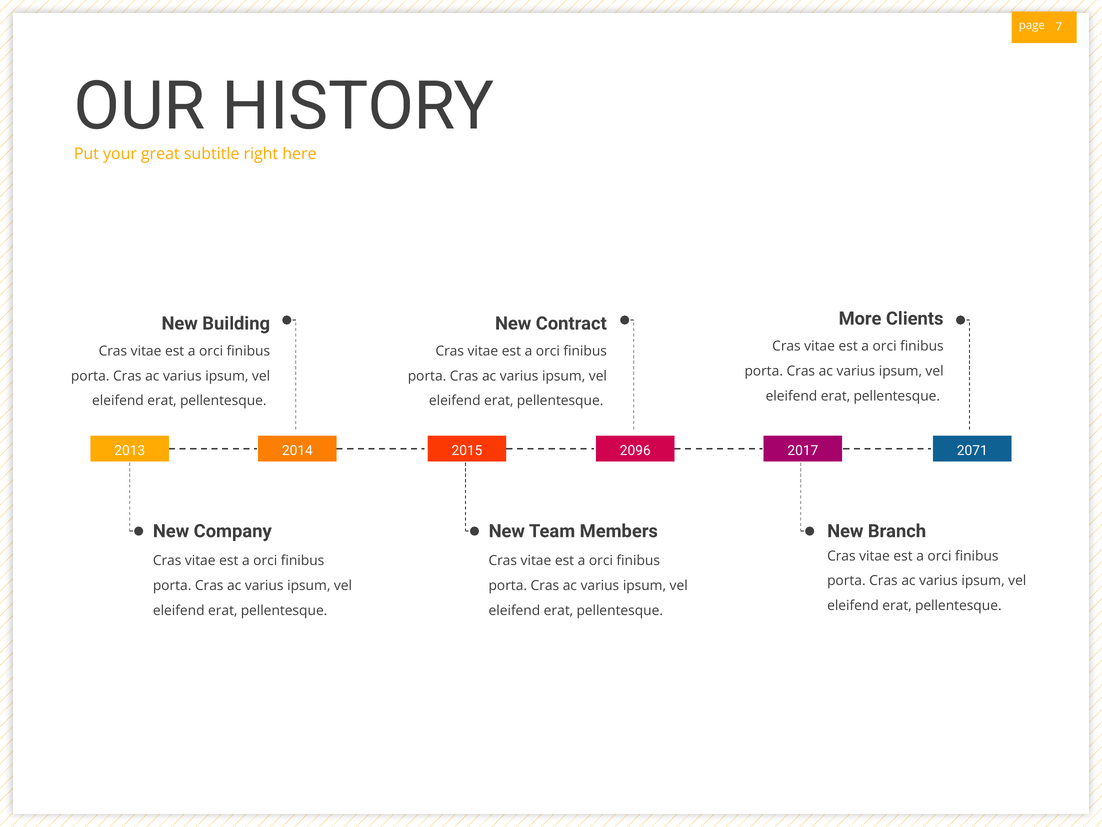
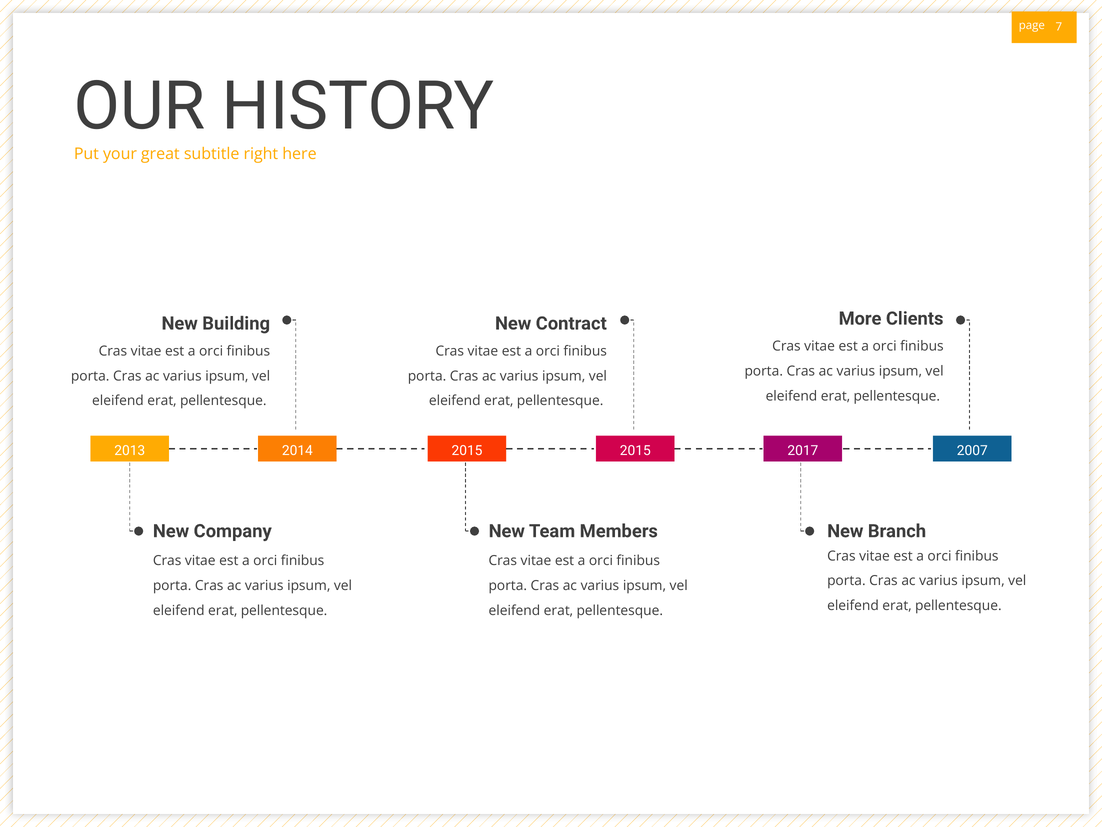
2015 2096: 2096 -> 2015
2071: 2071 -> 2007
